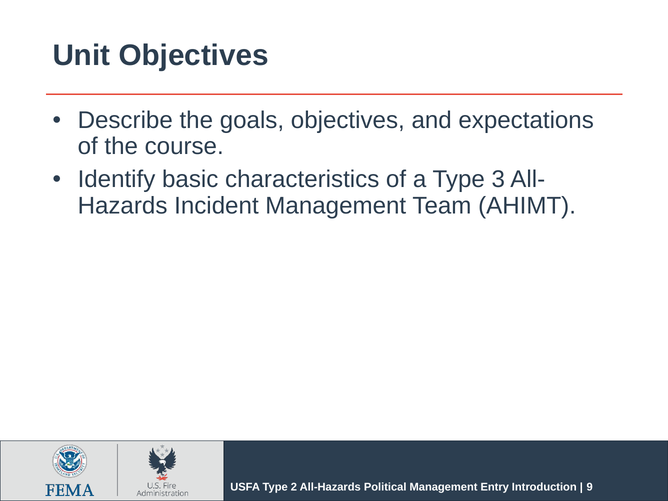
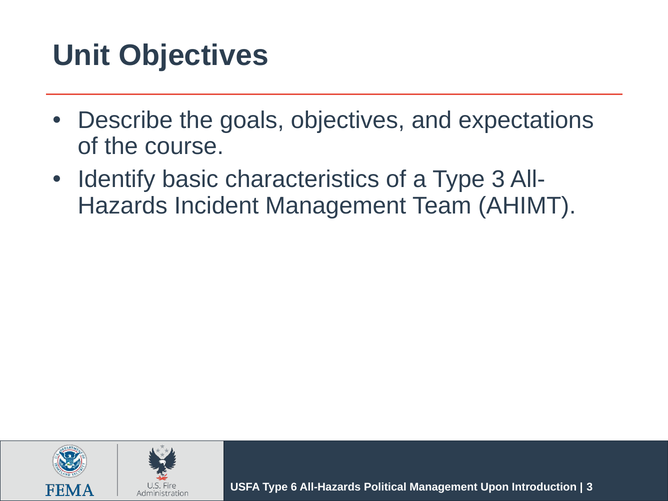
2: 2 -> 6
Entry: Entry -> Upon
9 at (590, 487): 9 -> 3
